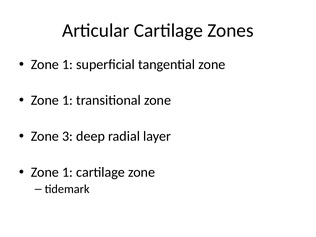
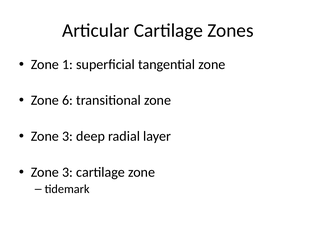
1 at (68, 100): 1 -> 6
1 at (68, 172): 1 -> 3
